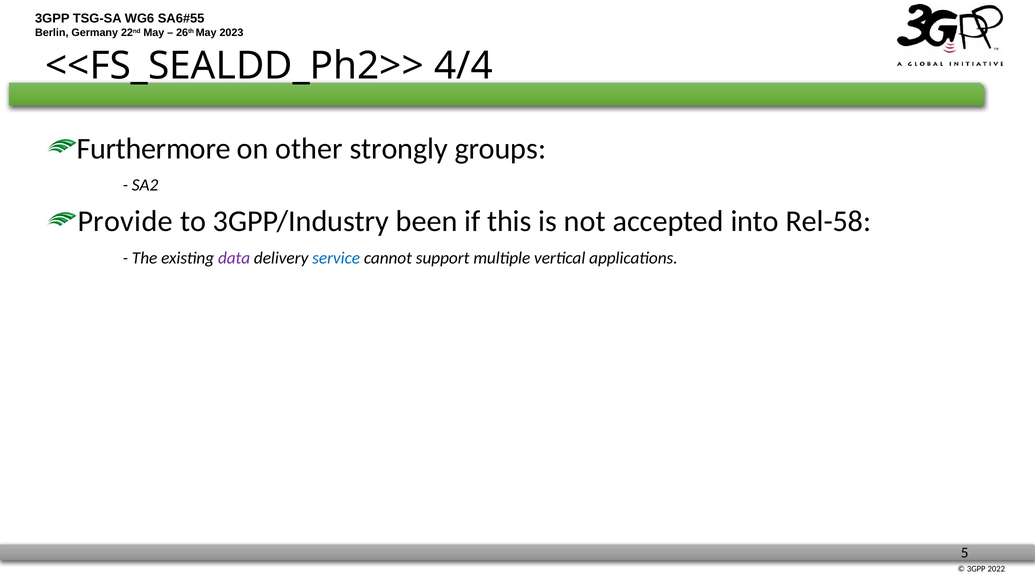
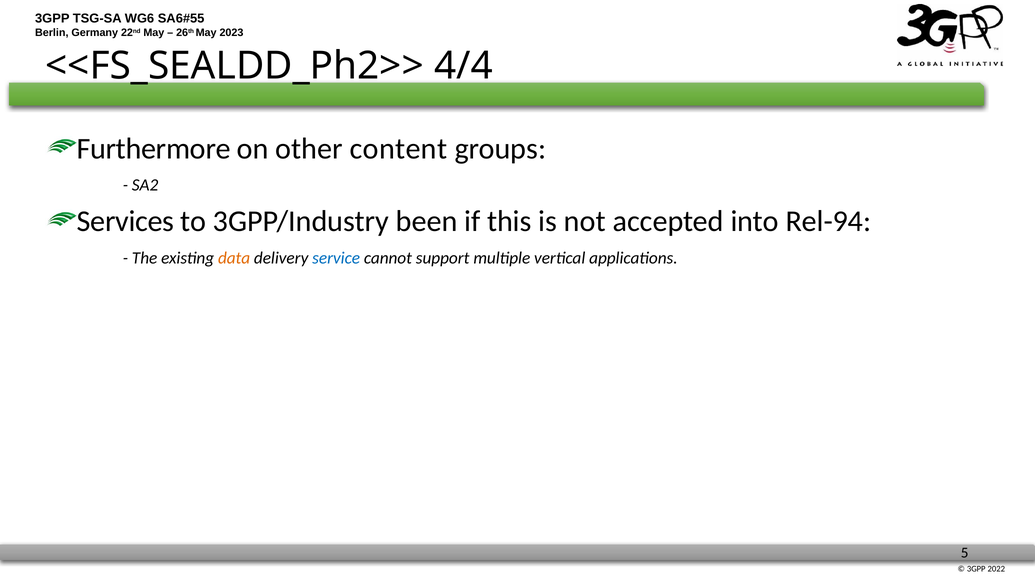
strongly: strongly -> content
Provide: Provide -> Services
Rel-58: Rel-58 -> Rel-94
data colour: purple -> orange
